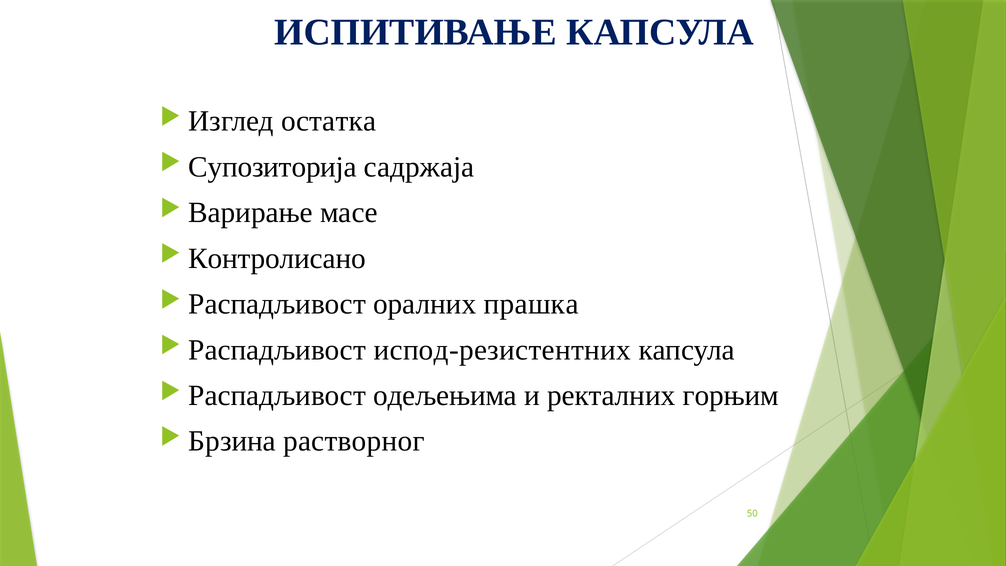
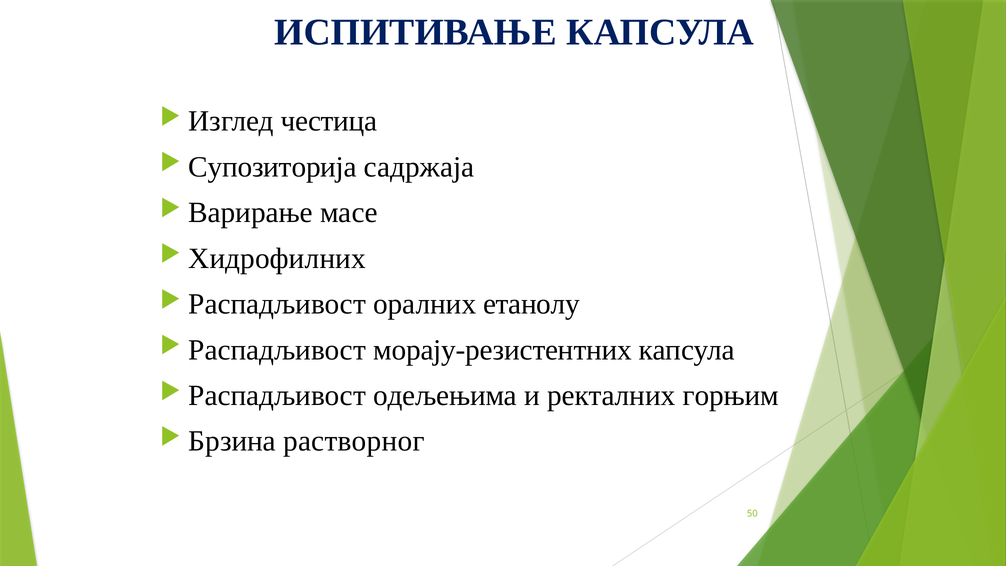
остатка: остатка -> честица
Контролисано: Контролисано -> Хидрофилних
прашка: прашка -> етанолу
испод-резистентних: испод-резистентних -> морају-резистентних
